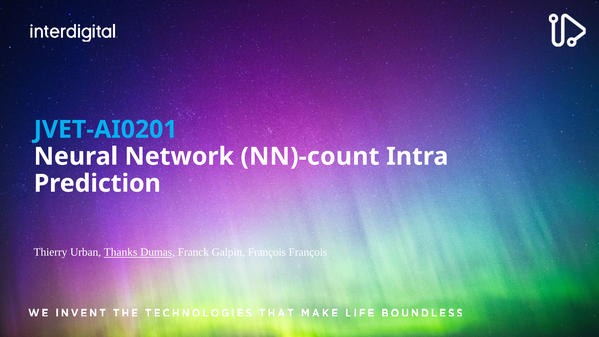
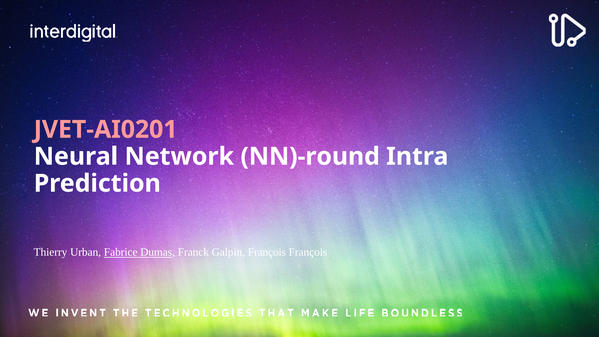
JVET-AI0201 colour: light blue -> pink
NN)-count: NN)-count -> NN)-round
Thanks: Thanks -> Fabrice
